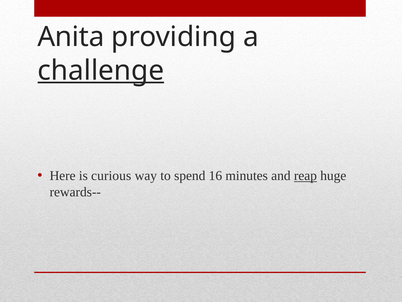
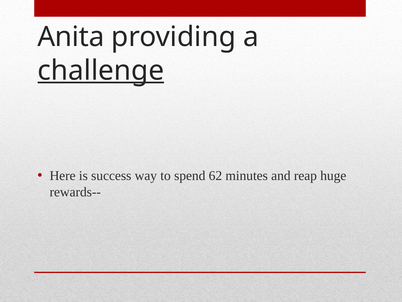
curious: curious -> success
16: 16 -> 62
reap underline: present -> none
